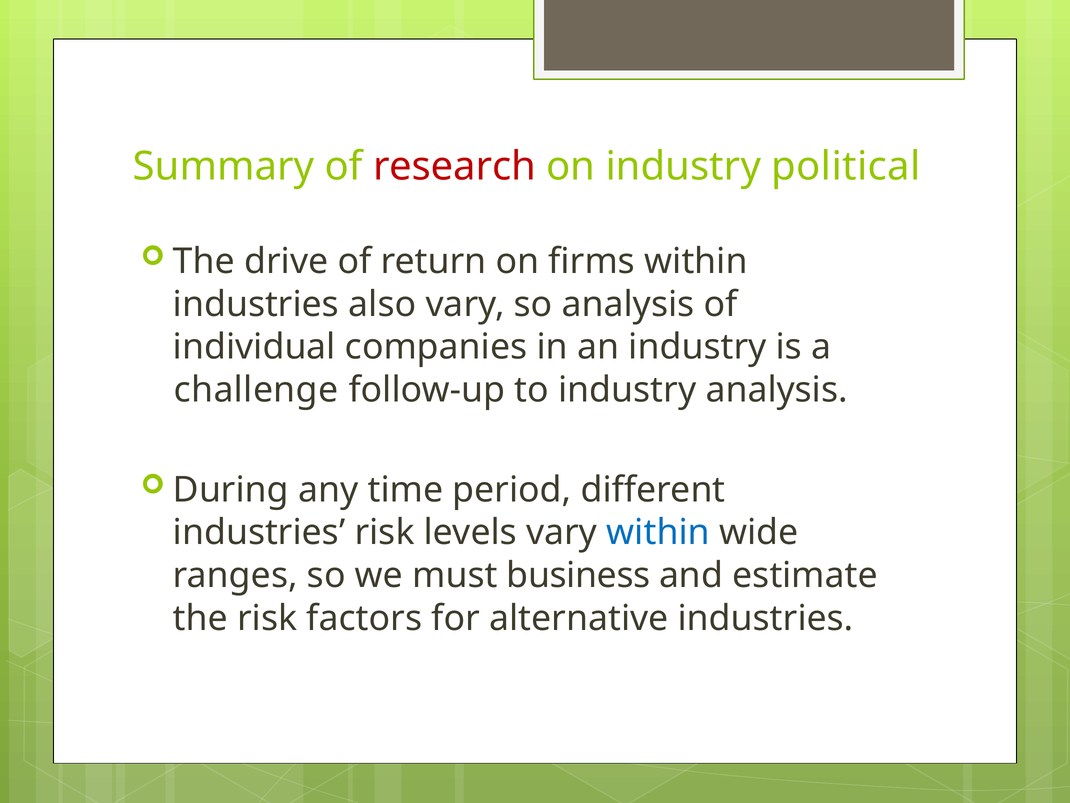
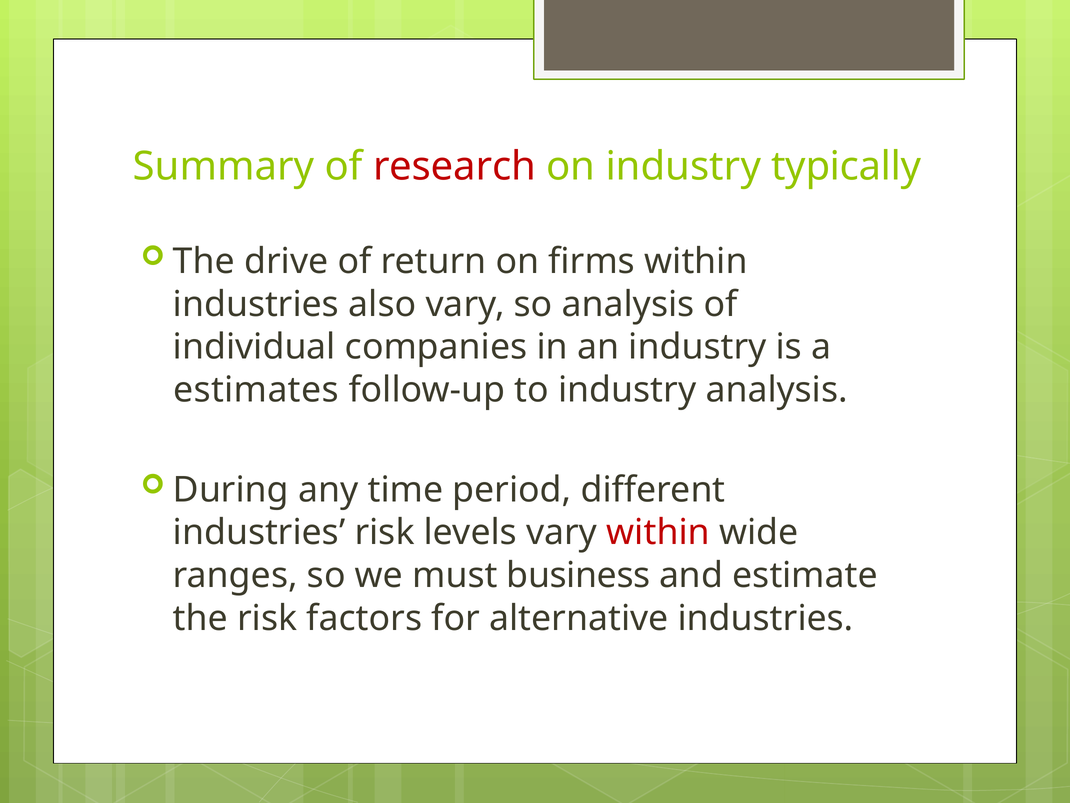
political: political -> typically
challenge: challenge -> estimates
within at (658, 532) colour: blue -> red
